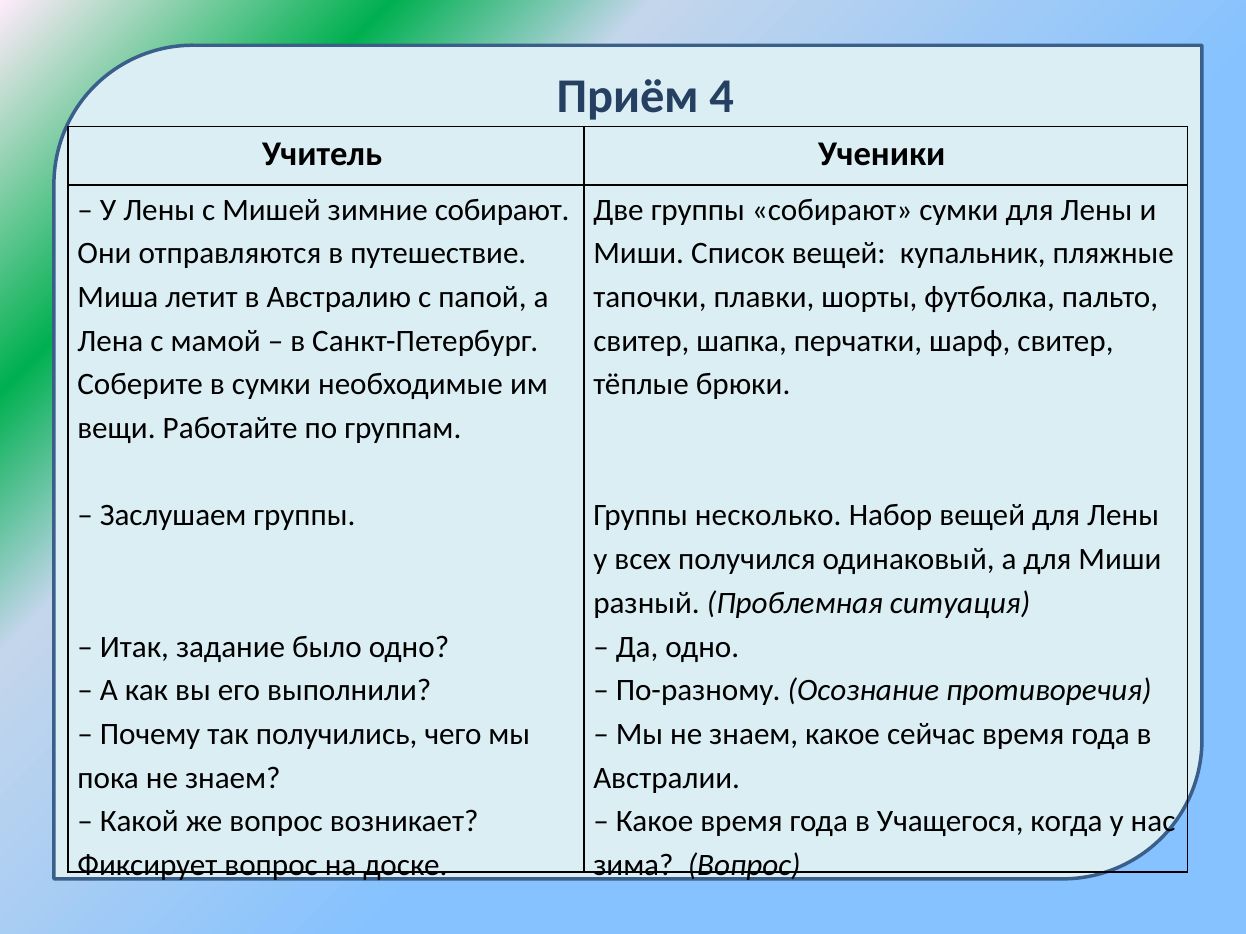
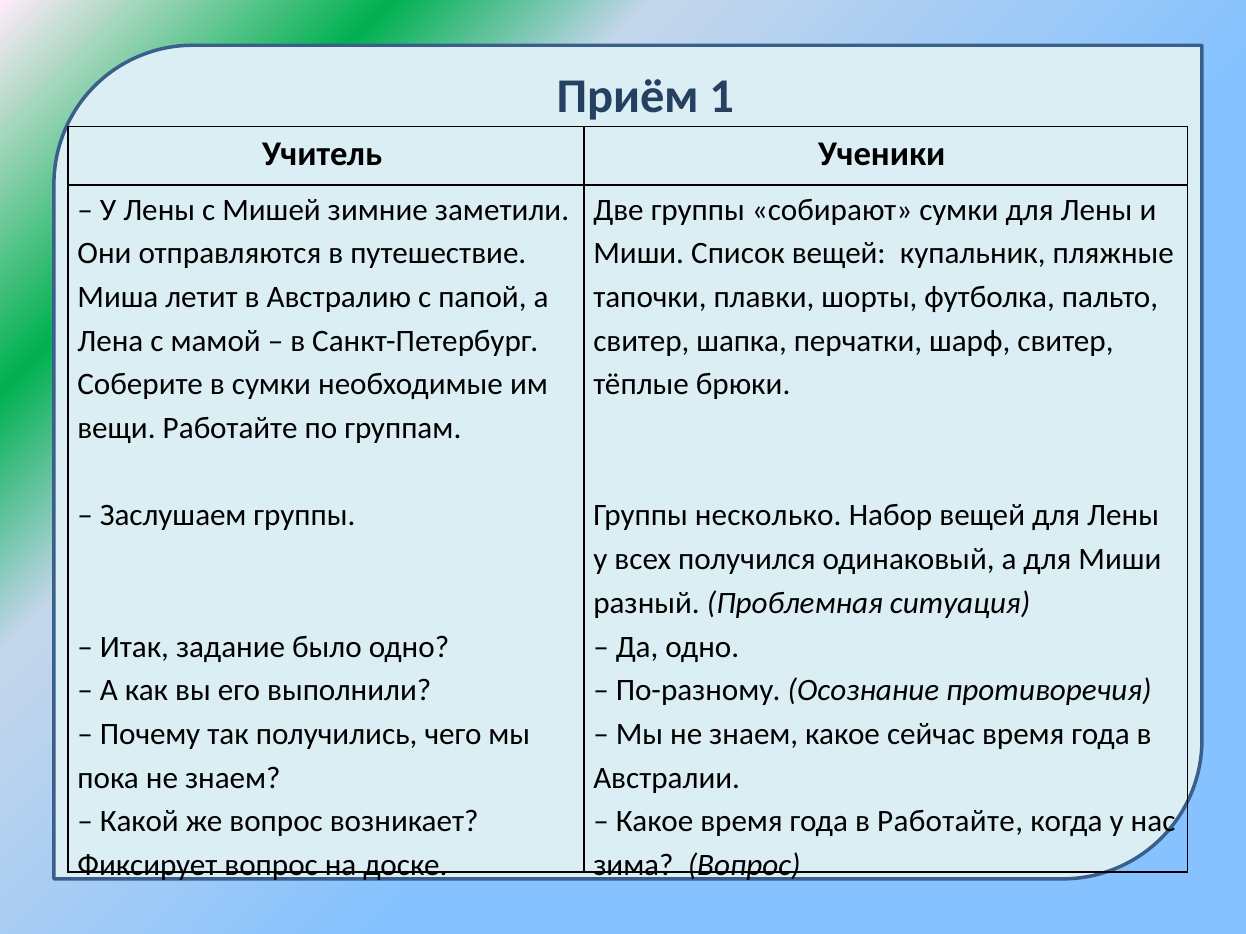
4: 4 -> 1
зимние собирают: собирают -> заметили
в Учащегося: Учащегося -> Работайте
